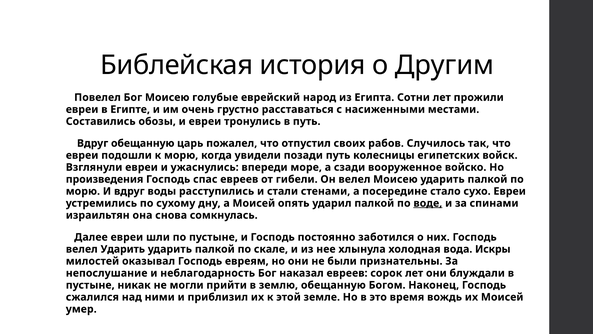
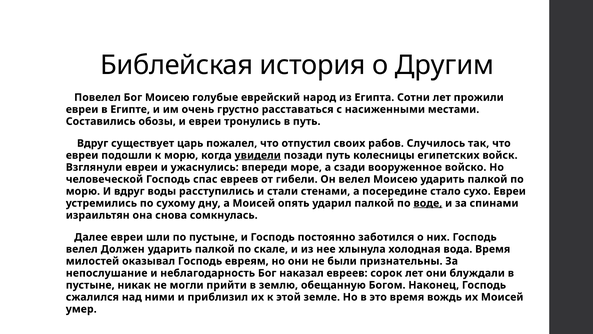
Вдруг обещанную: обещанную -> существует
увидели underline: none -> present
произведения: произведения -> человеческой
велел Ударить: Ударить -> Должен
вода Искры: Искры -> Время
